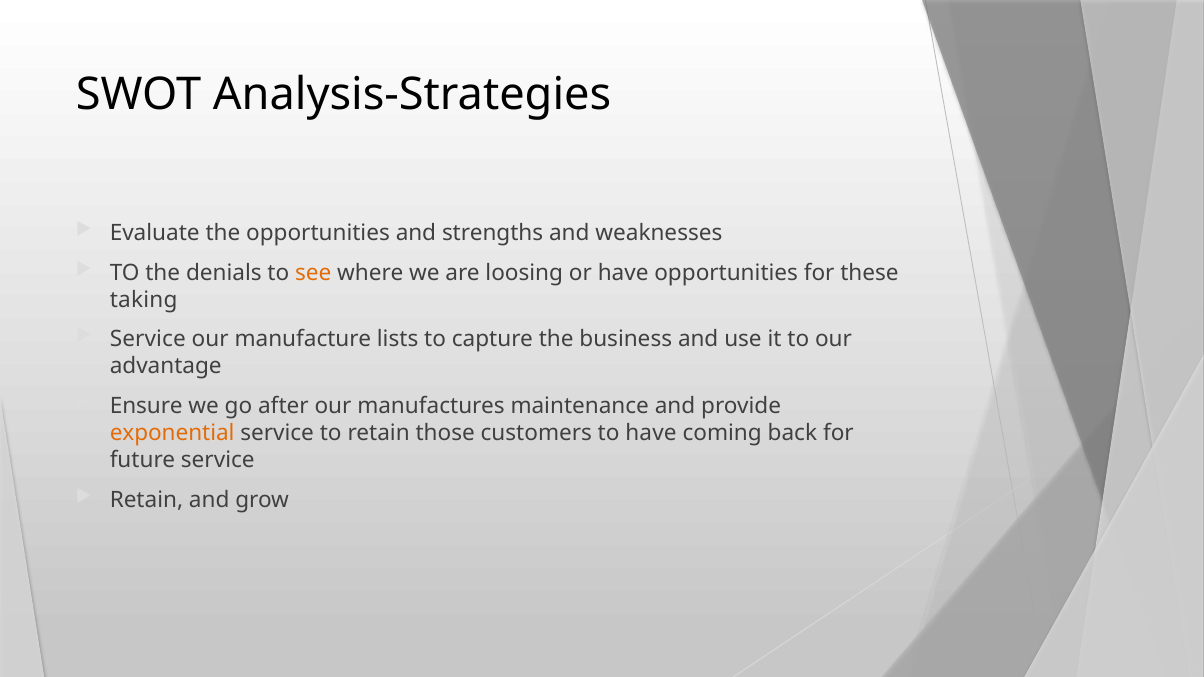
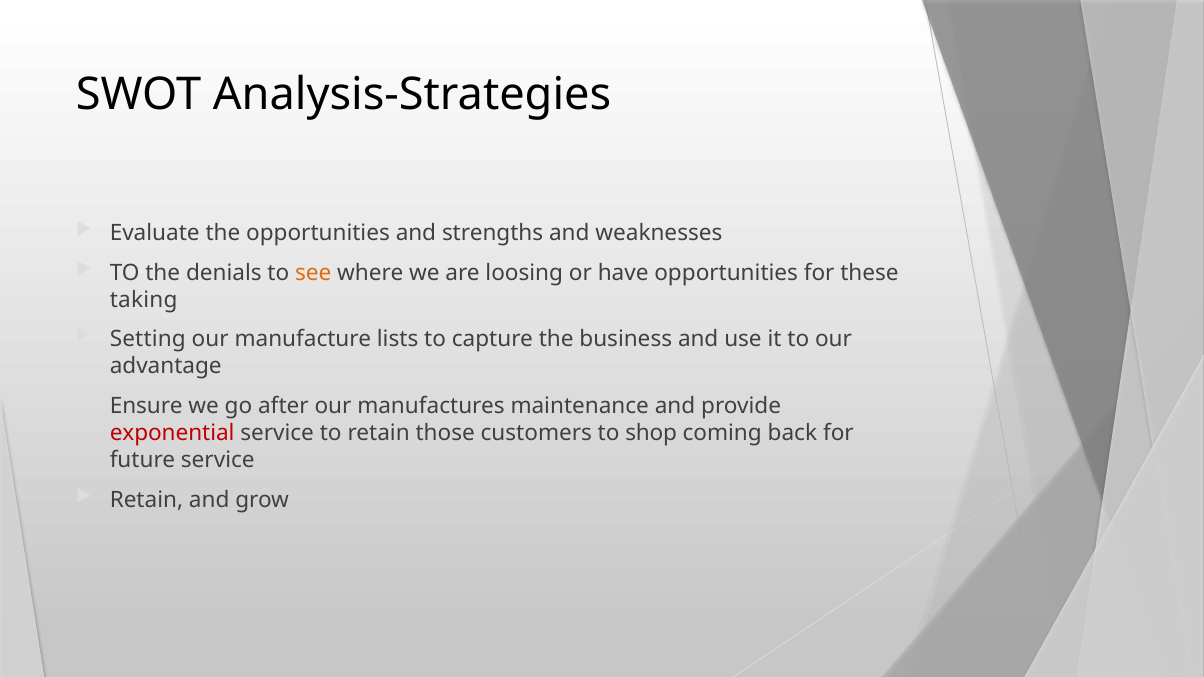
Service at (148, 339): Service -> Setting
exponential colour: orange -> red
to have: have -> shop
